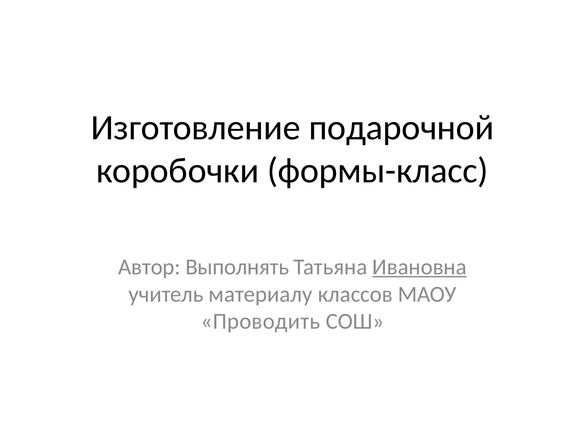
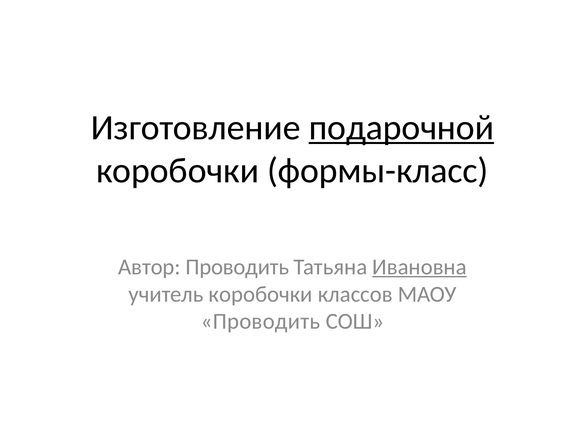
подарочной underline: none -> present
Автор Выполнять: Выполнять -> Проводить
учитель материалу: материалу -> коробочки
